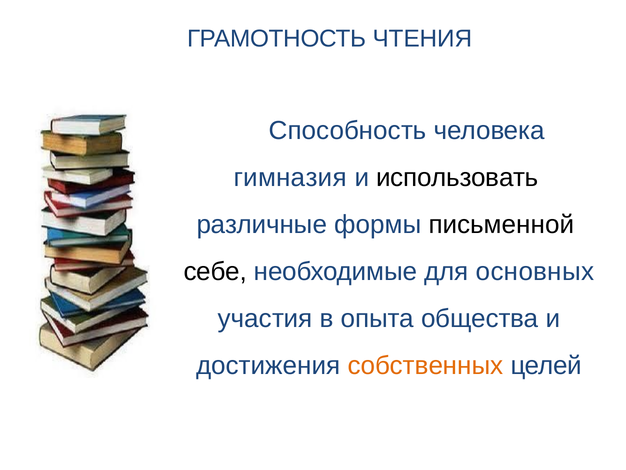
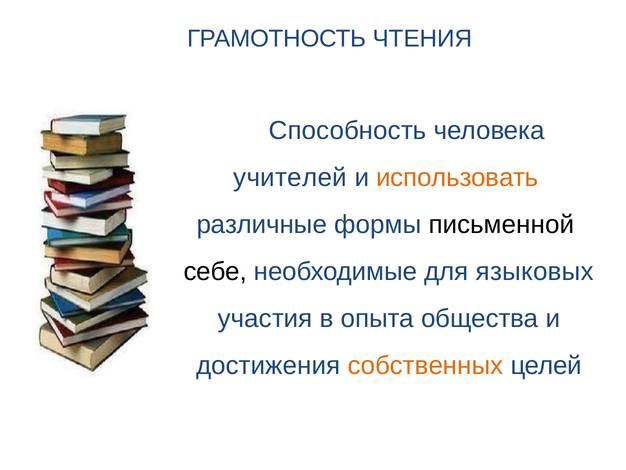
гимназия: гимназия -> учителей
использовать colour: black -> orange
основных: основных -> языковых
